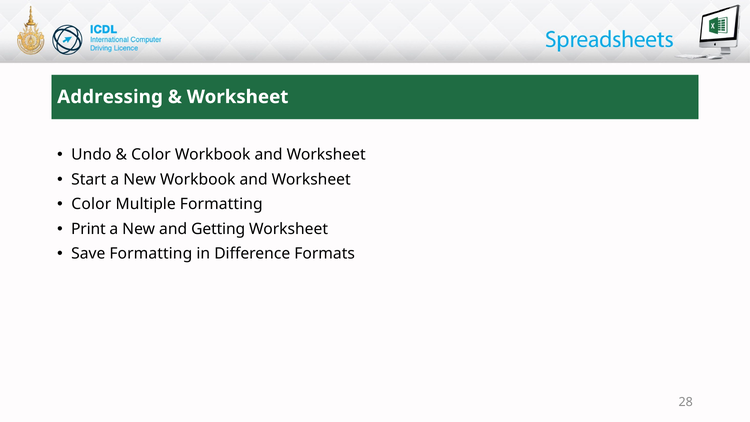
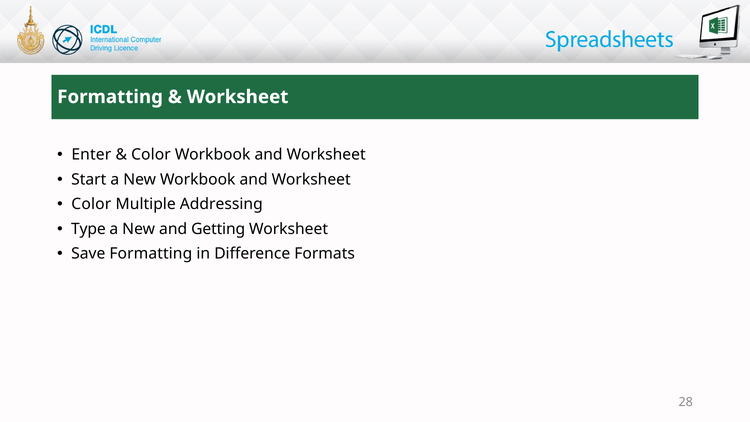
Addressing at (110, 97): Addressing -> Formatting
Undo: Undo -> Enter
Multiple Formatting: Formatting -> Addressing
Print: Print -> Type
